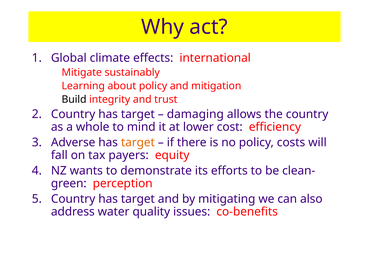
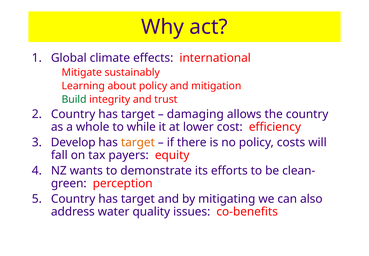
Build colour: black -> green
mind: mind -> while
Adverse: Adverse -> Develop
